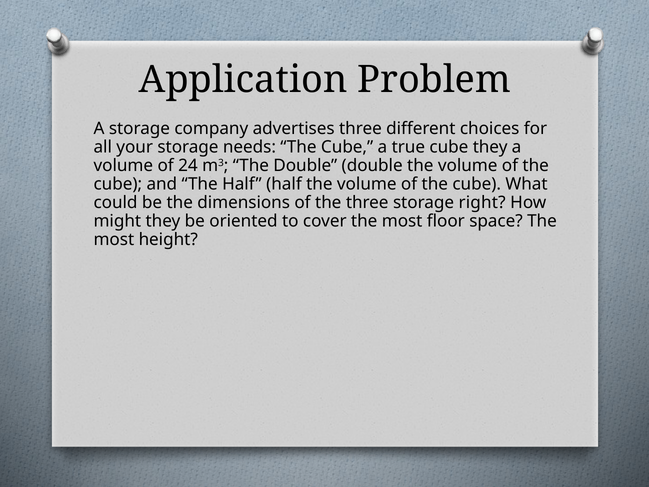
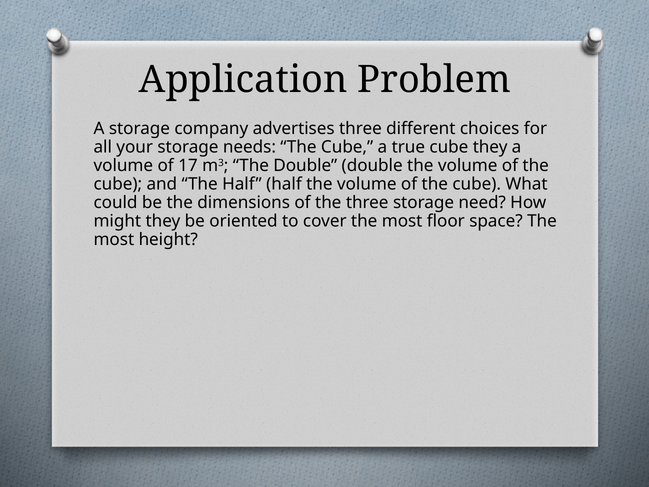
24: 24 -> 17
right: right -> need
